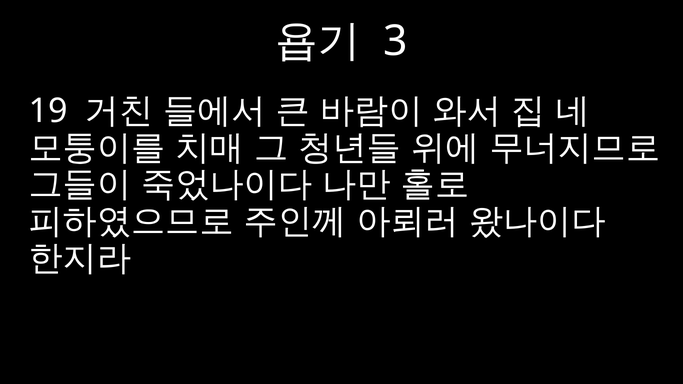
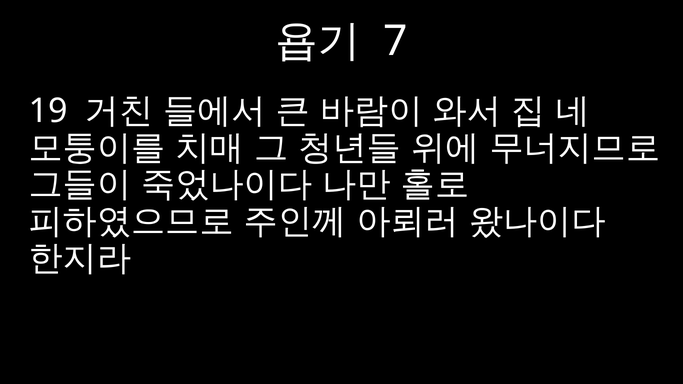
3: 3 -> 7
